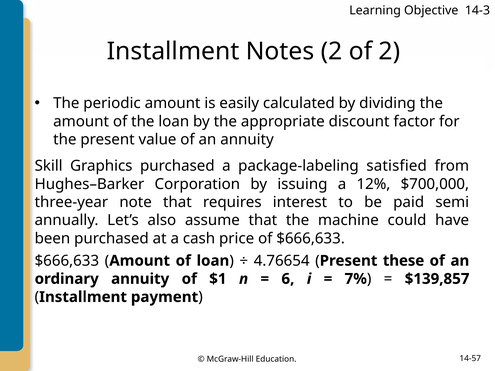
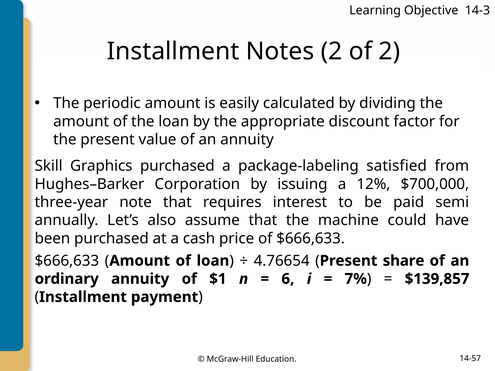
these: these -> share
